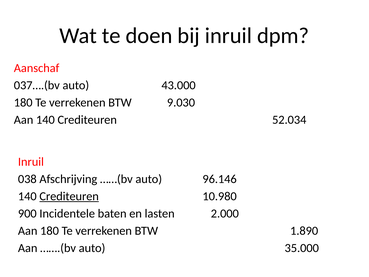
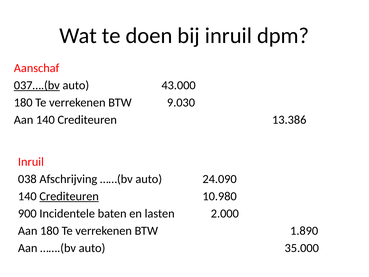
037….(bv underline: none -> present
52.034: 52.034 -> 13.386
96.146: 96.146 -> 24.090
